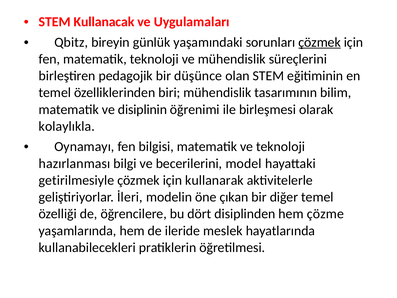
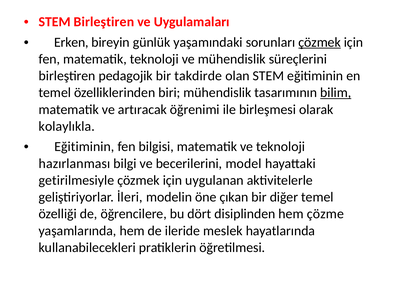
STEM Kullanacak: Kullanacak -> Birleştiren
Qbitz: Qbitz -> Erken
düşünce: düşünce -> takdirde
bilim underline: none -> present
disiplinin: disiplinin -> artıracak
Oynamayı at (84, 147): Oynamayı -> Eğitiminin
kullanarak: kullanarak -> uygulanan
